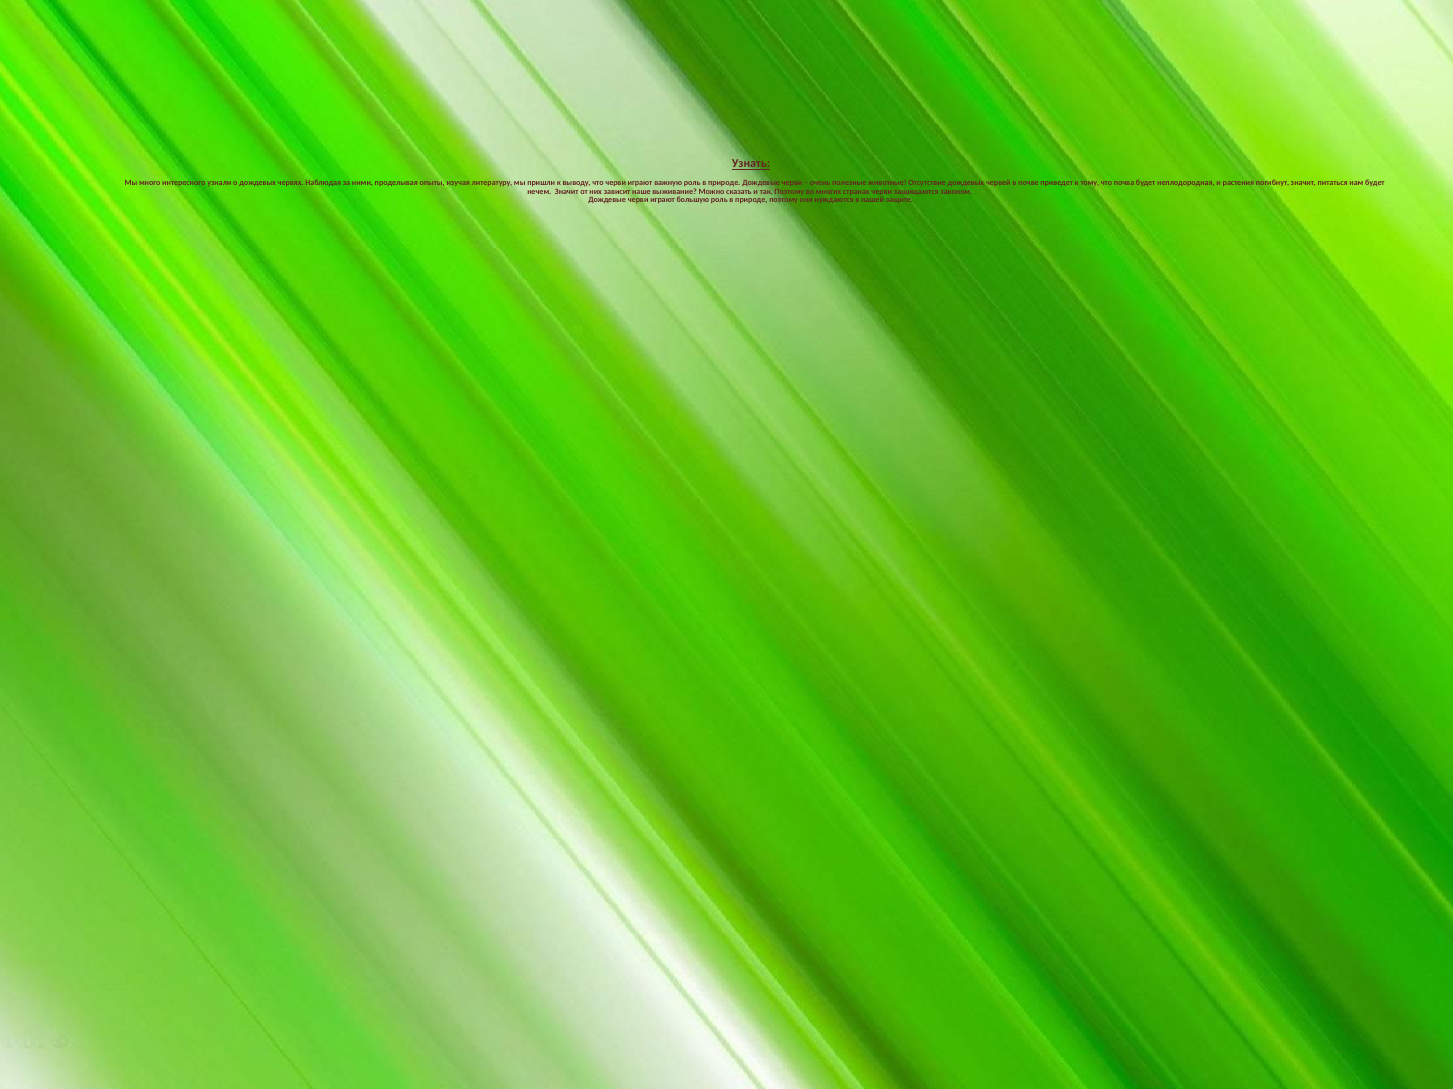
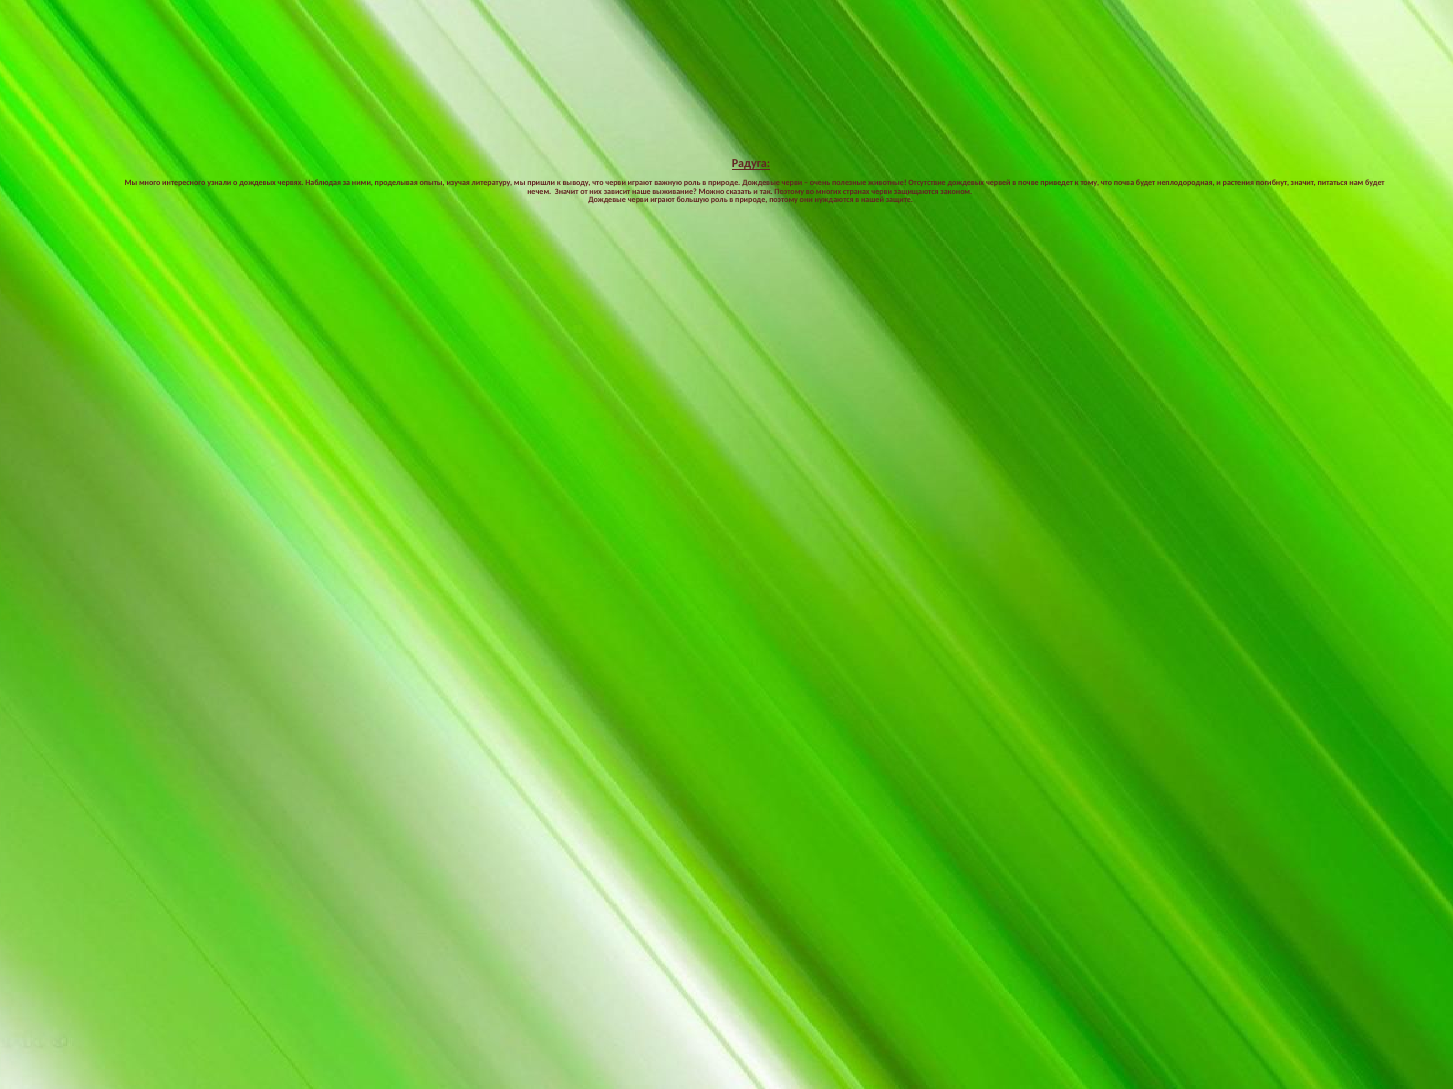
Узнать: Узнать -> Радуга
